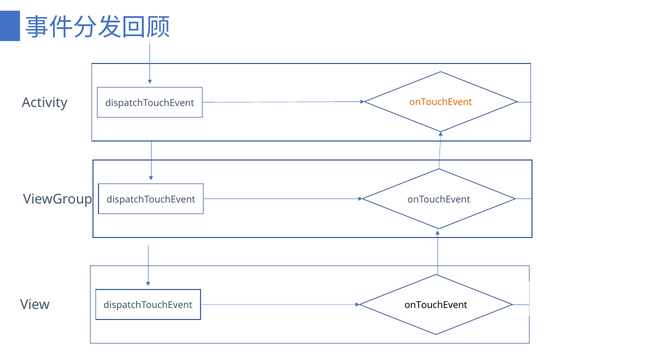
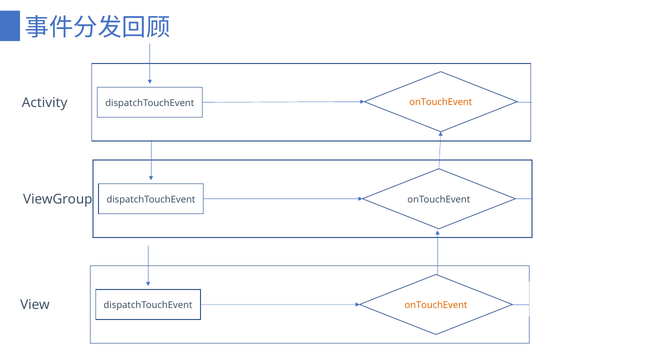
onTouchEvent at (436, 305) colour: black -> orange
